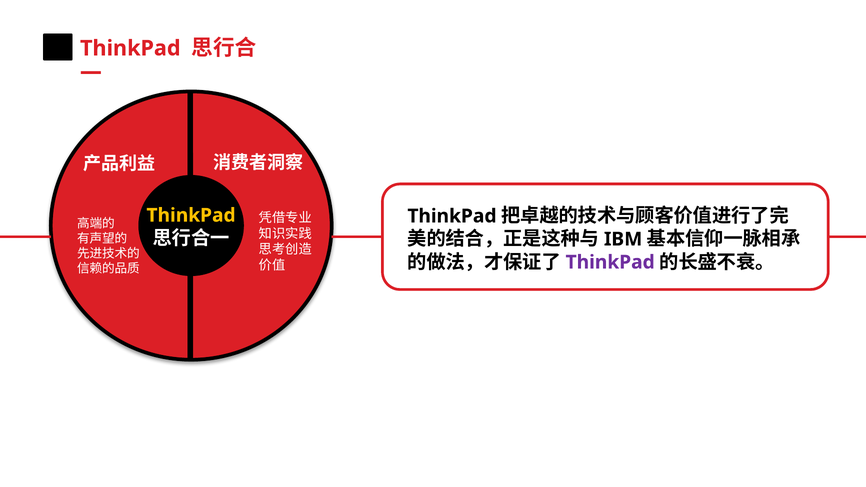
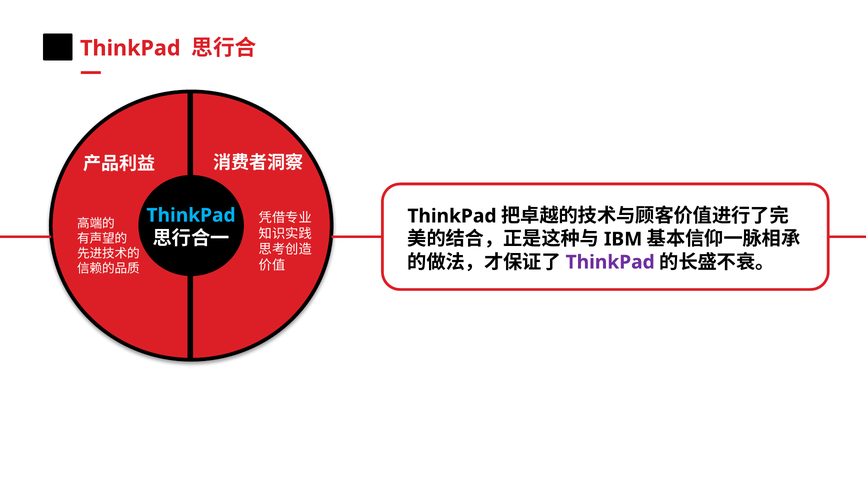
ThinkPad at (191, 215) colour: yellow -> light blue
